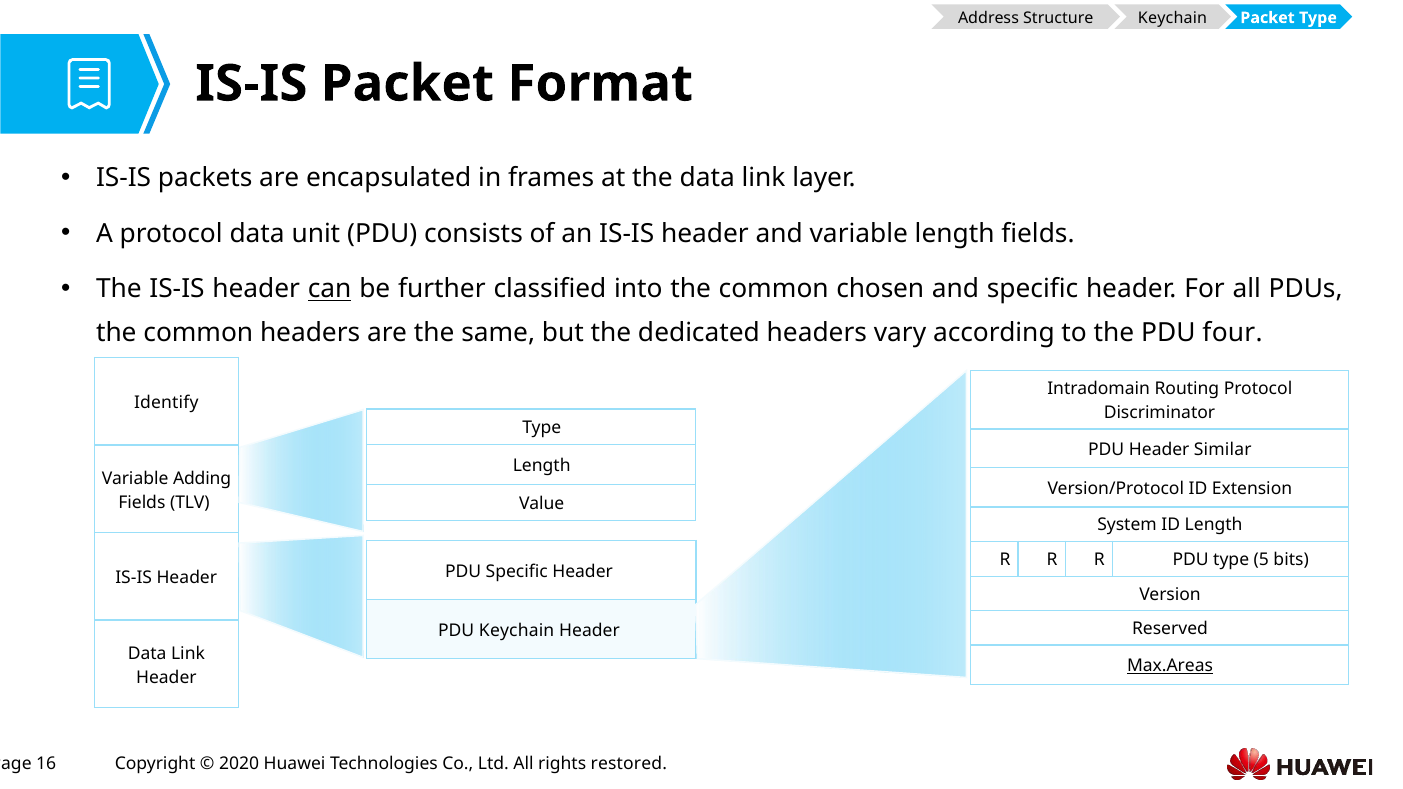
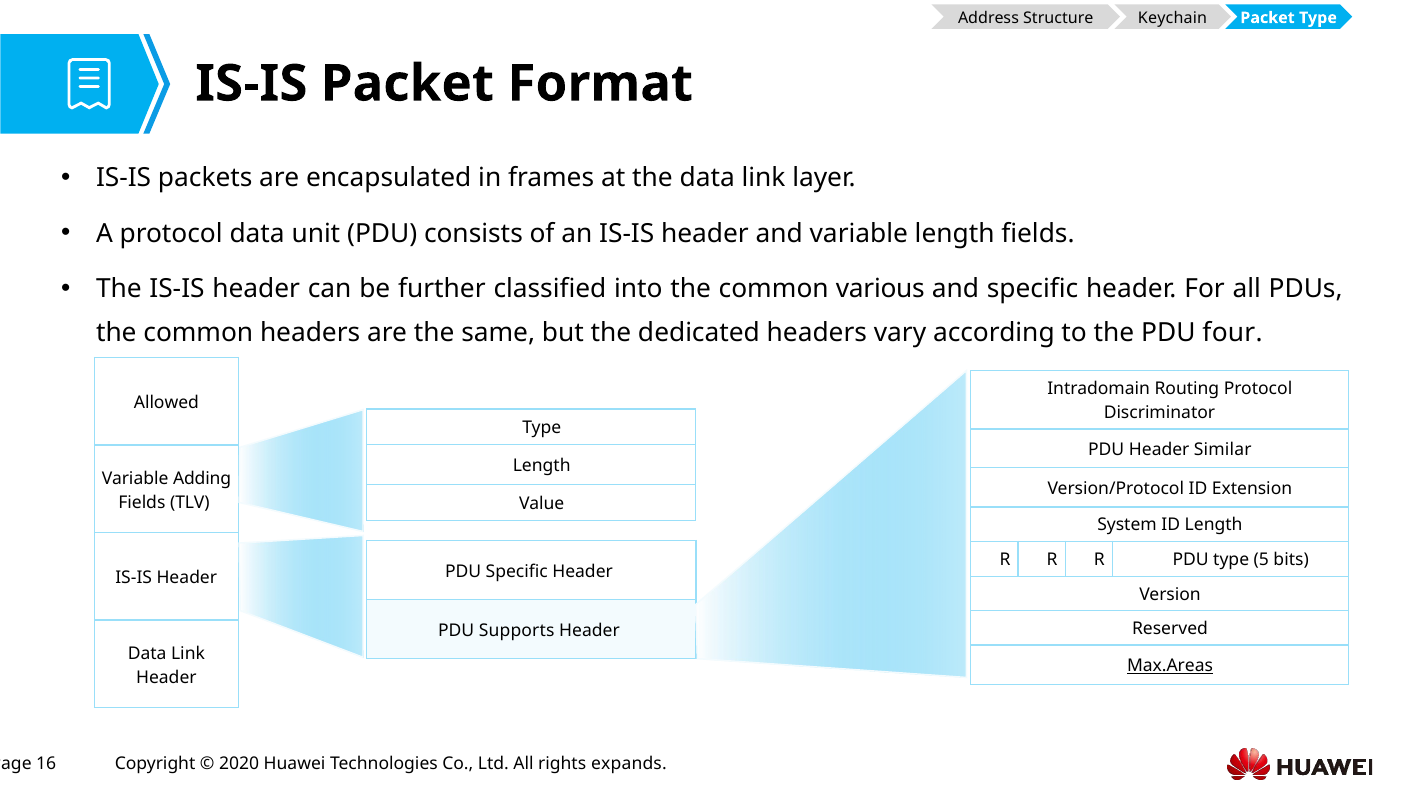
can underline: present -> none
chosen: chosen -> various
Identify: Identify -> Allowed
PDU Keychain: Keychain -> Supports
restored: restored -> expands
